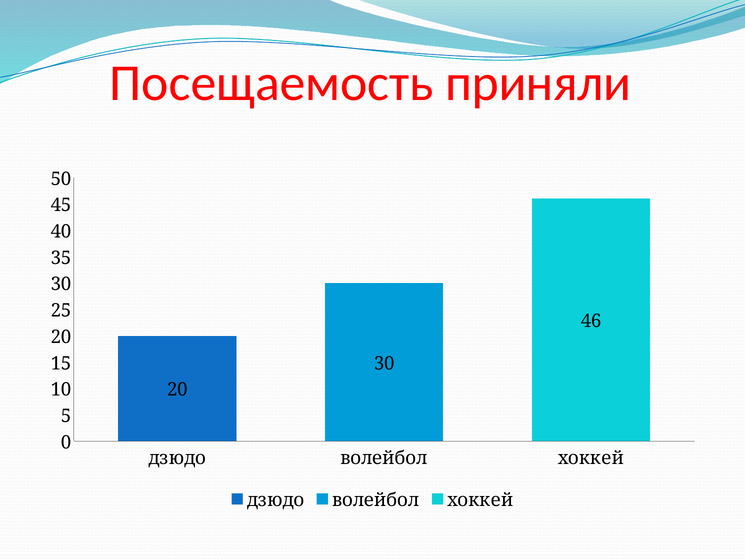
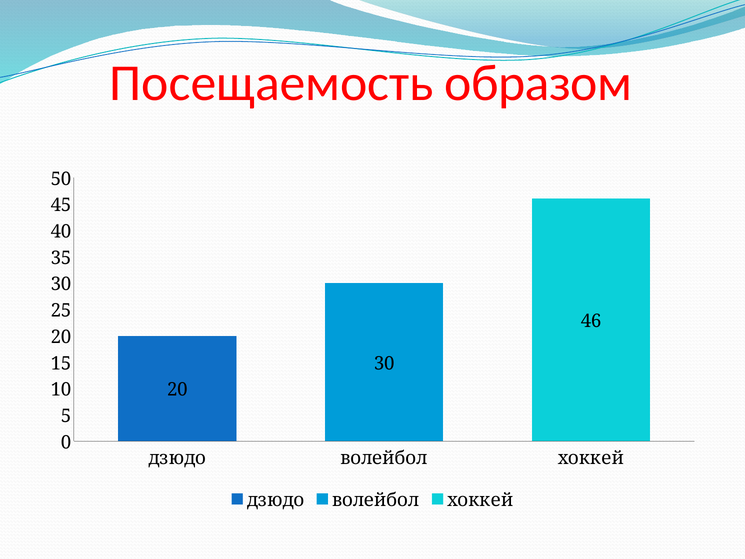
приняли: приняли -> образом
